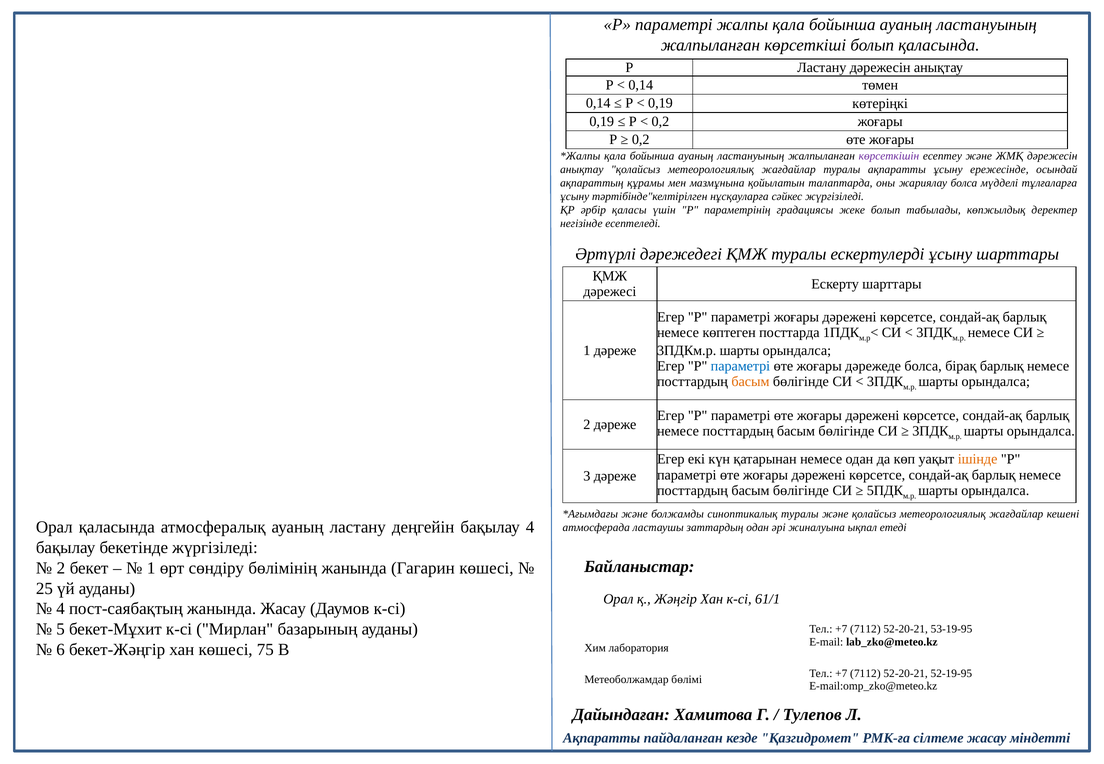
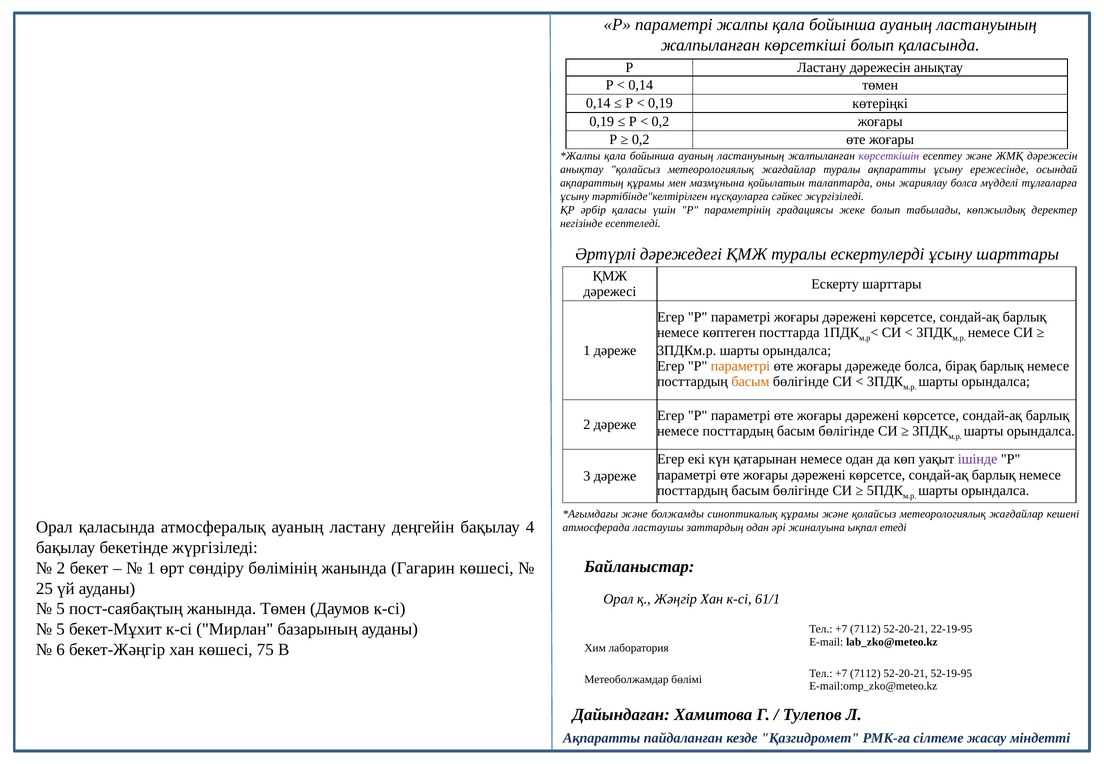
параметрі at (740, 366) colour: blue -> orange
ішінде colour: orange -> purple
синоптикалық туралы: туралы -> құрамы
4 at (61, 609): 4 -> 5
жанында Жасау: Жасау -> Төмен
53-19-95: 53-19-95 -> 22-19-95
